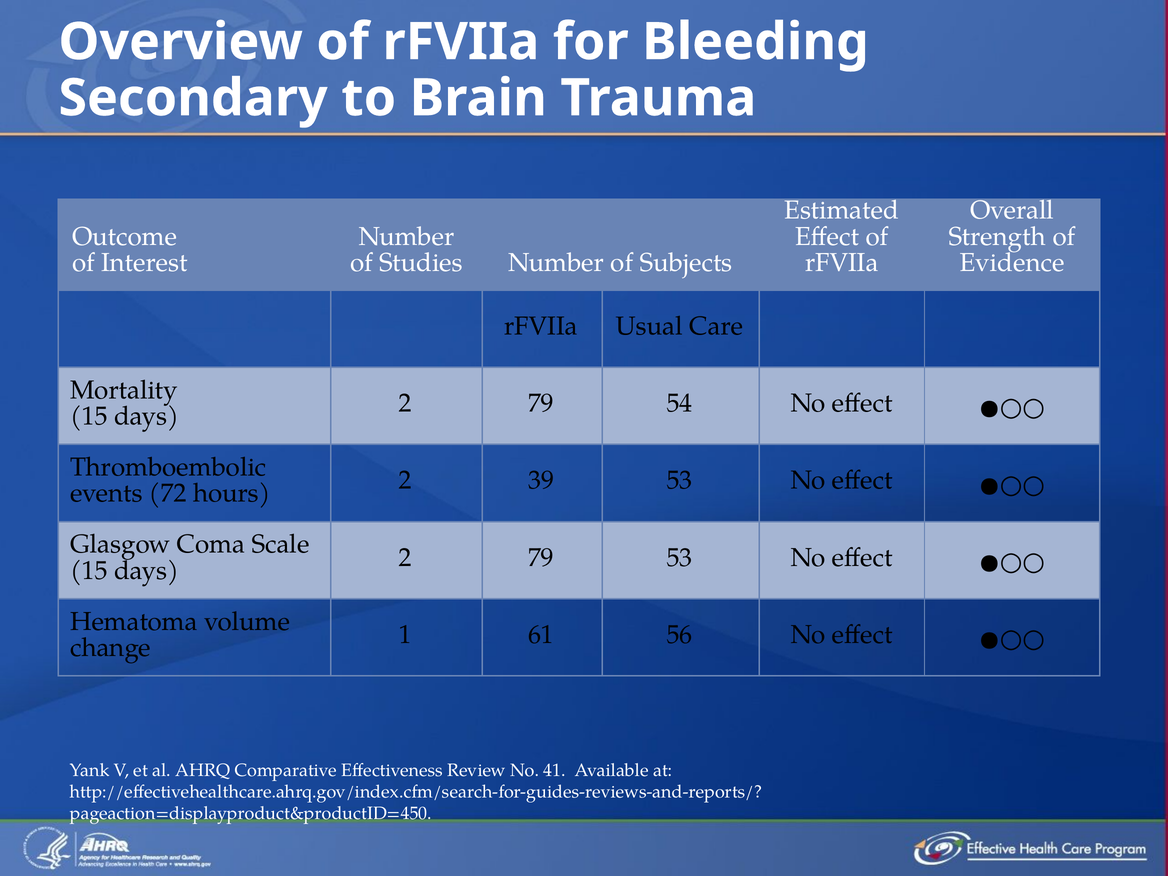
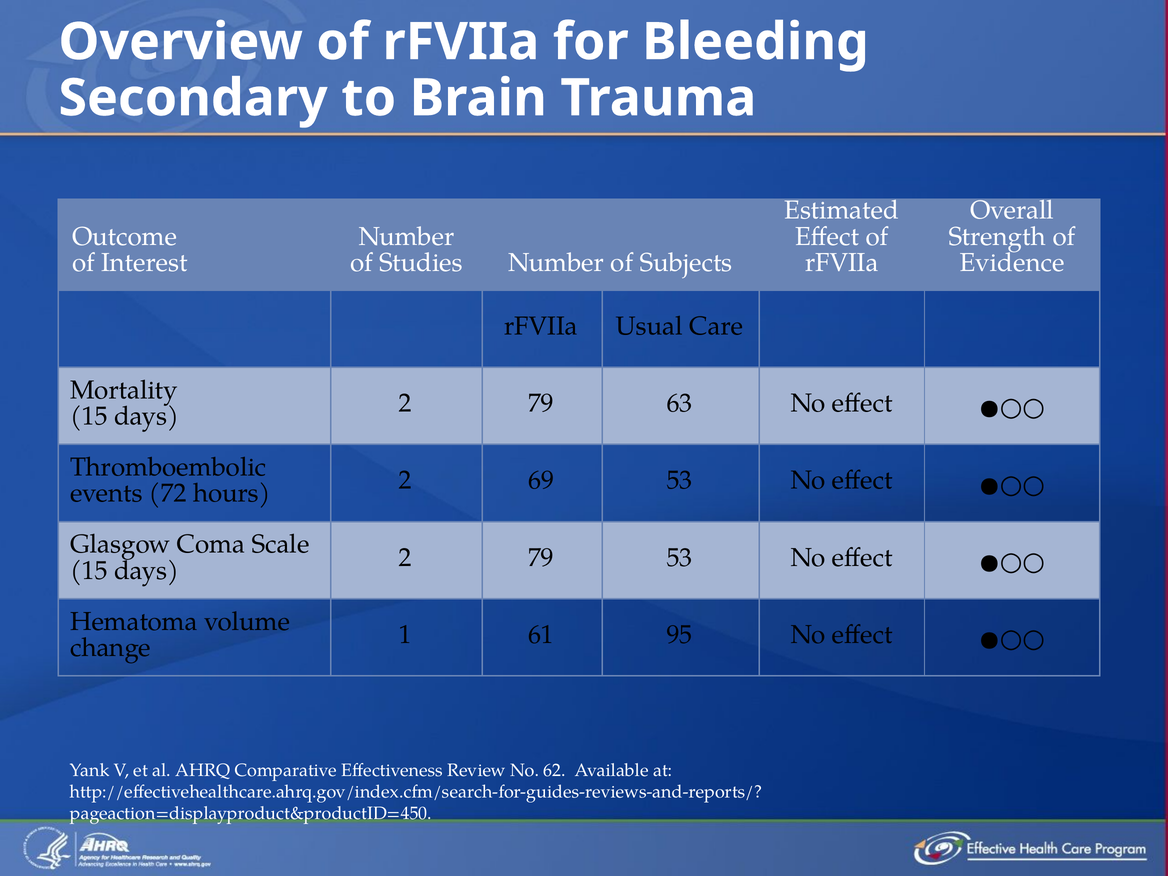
54: 54 -> 63
39: 39 -> 69
56: 56 -> 95
41: 41 -> 62
